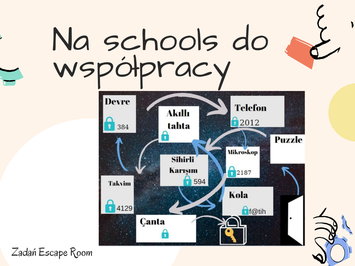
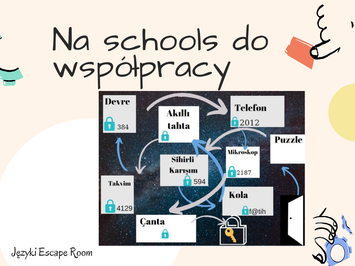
Zadań: Zadań -> Języki
